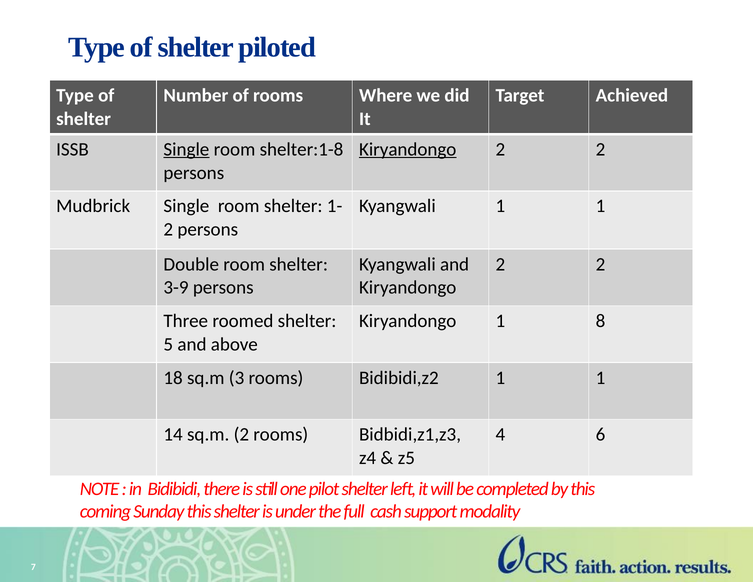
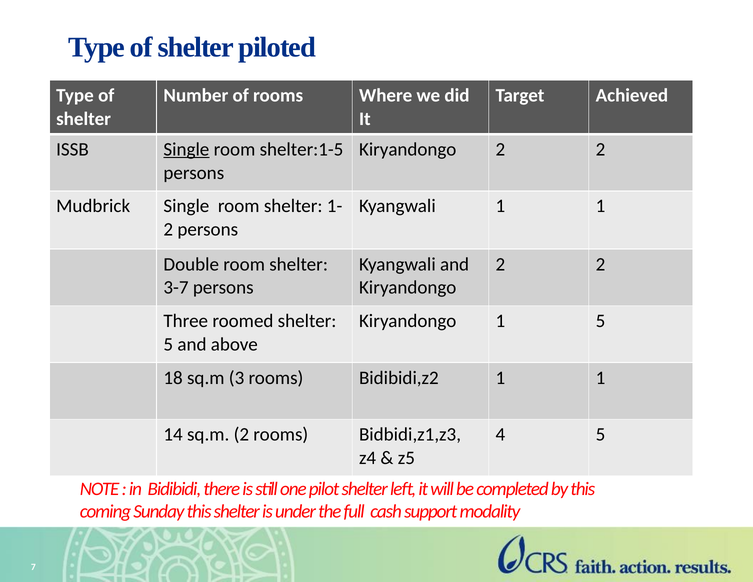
shelter:1-8: shelter:1-8 -> shelter:1-5
Kiryandongo at (408, 149) underline: present -> none
3-9: 3-9 -> 3-7
1 8: 8 -> 5
4 6: 6 -> 5
